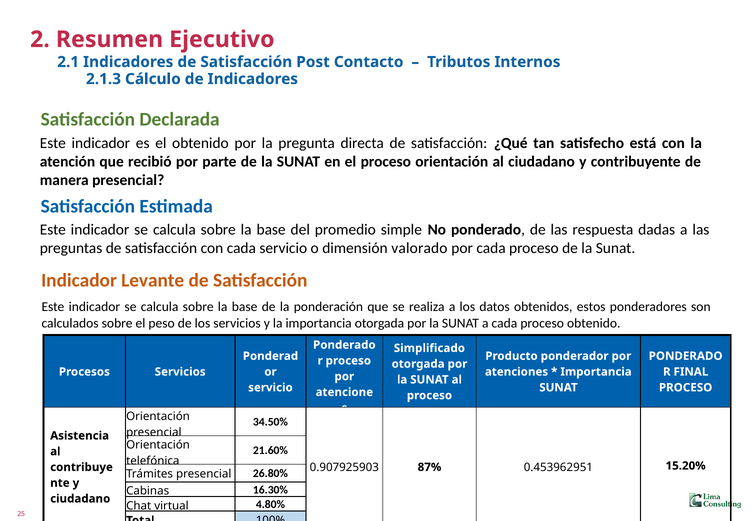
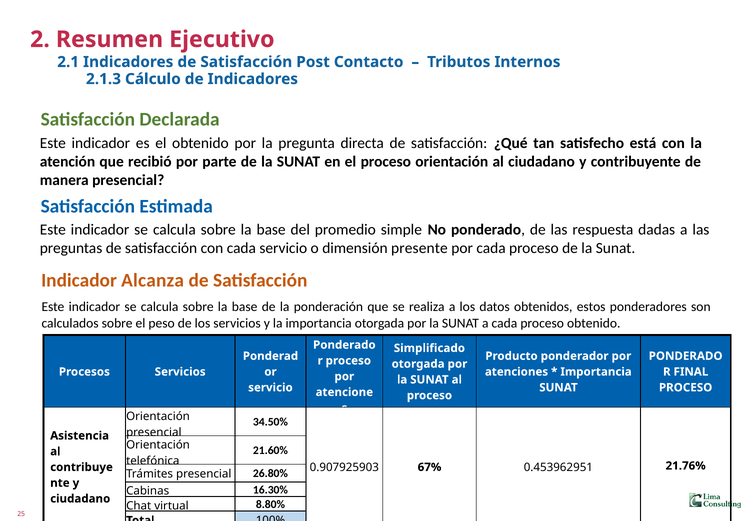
valorado: valorado -> presente
Levante: Levante -> Alcanza
87%: 87% -> 67%
15.20%: 15.20% -> 21.76%
4.80%: 4.80% -> 8.80%
